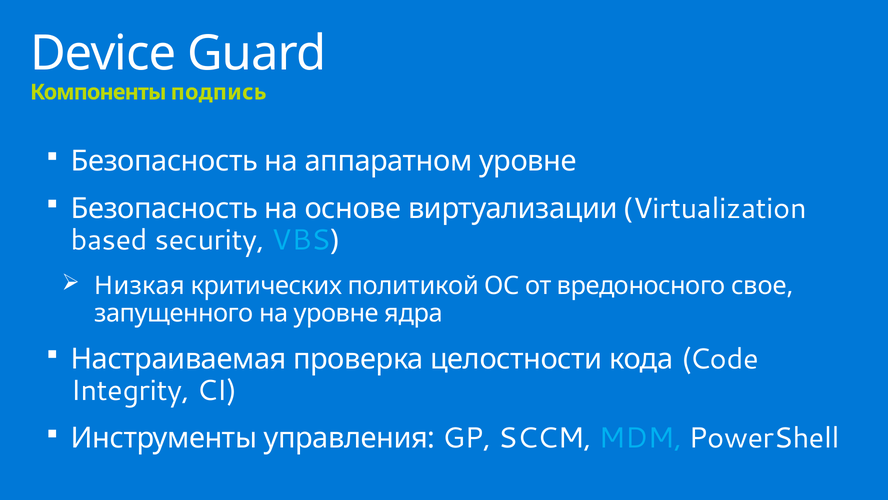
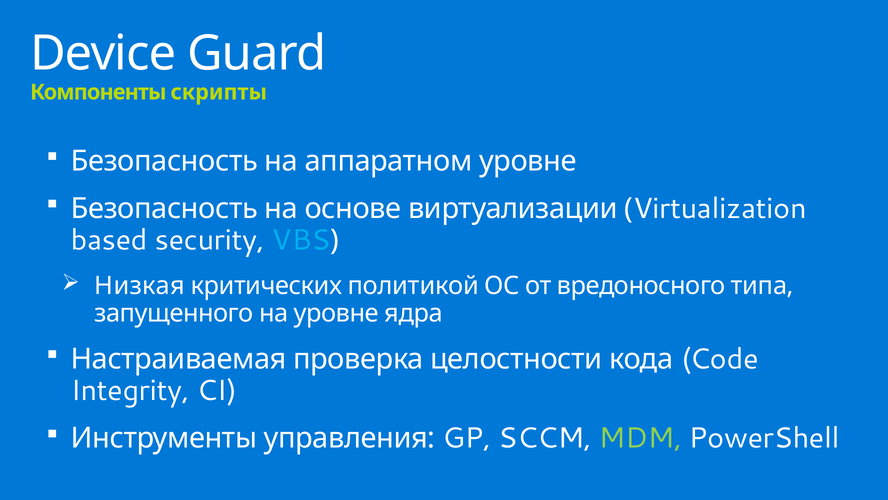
подпись: подпись -> скрипты
свое: свое -> типа
MDM colour: light blue -> light green
